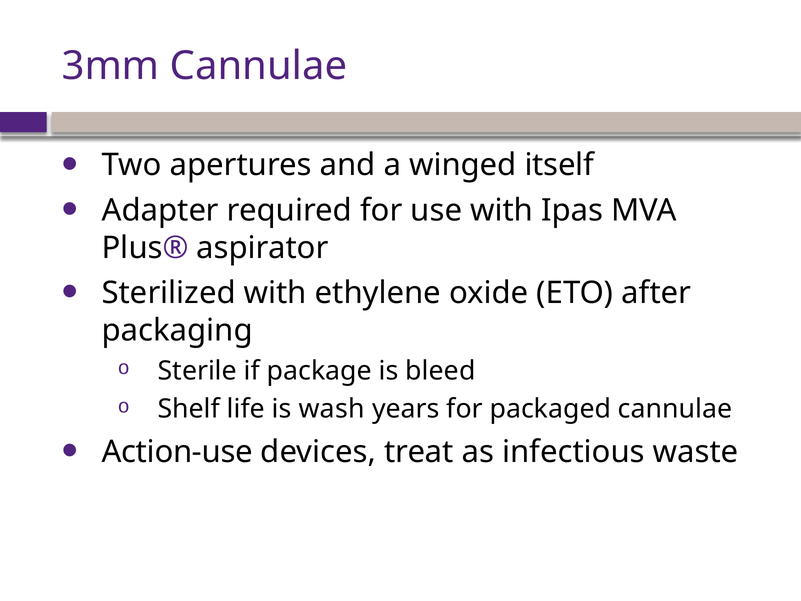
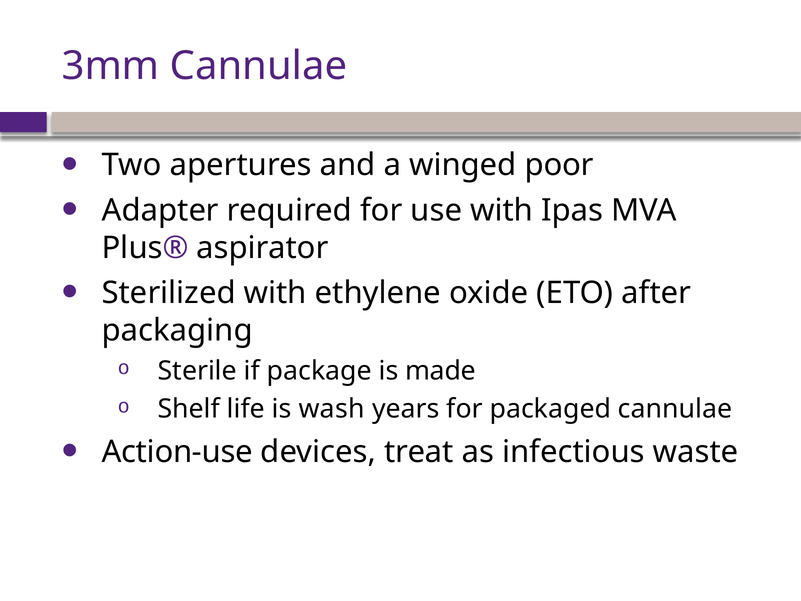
itself: itself -> poor
bleed: bleed -> made
